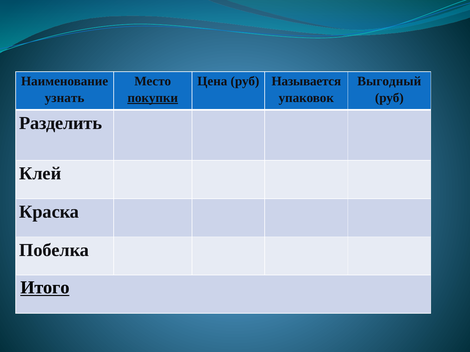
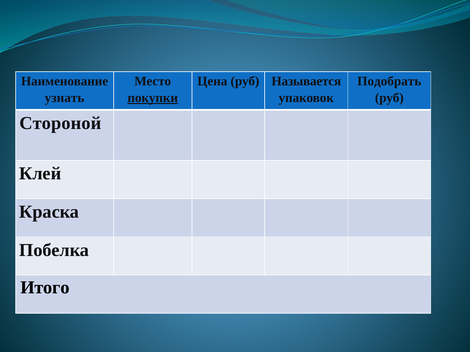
Выгодный: Выгодный -> Подобрать
Разделить: Разделить -> Стороной
Итого underline: present -> none
